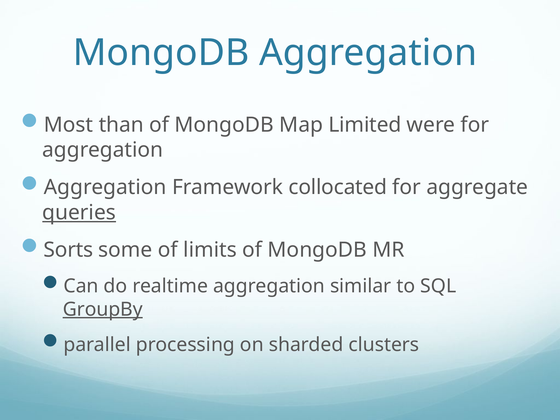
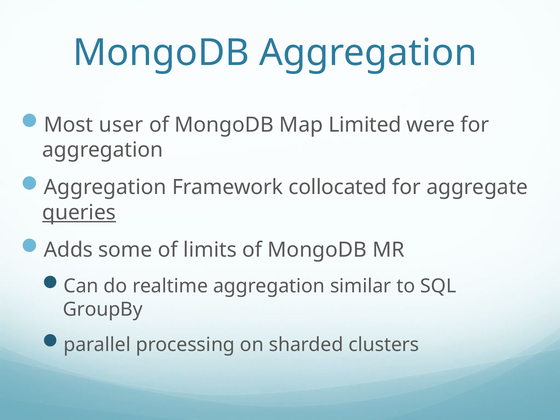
than: than -> user
Sorts: Sorts -> Adds
GroupBy underline: present -> none
